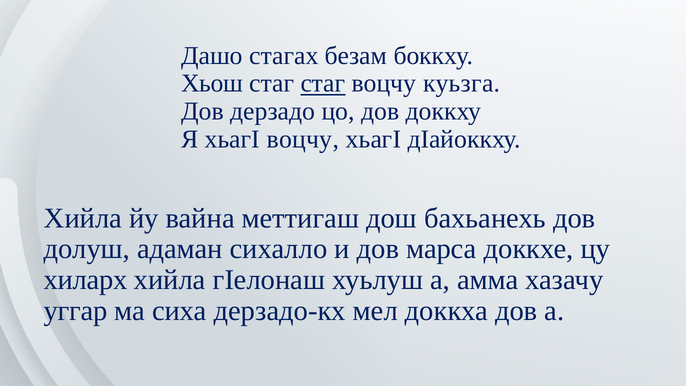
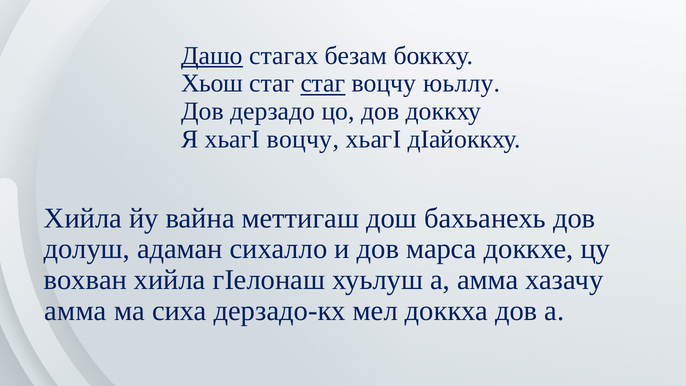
Дашо underline: none -> present
куьзга: куьзга -> юьллу
хиларх: хиларх -> вохван
уггар at (76, 311): уггар -> амма
